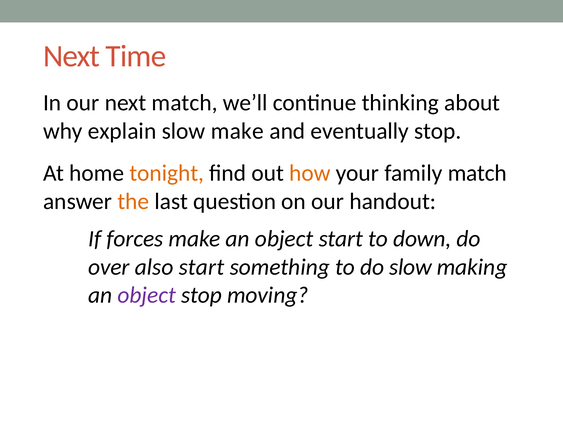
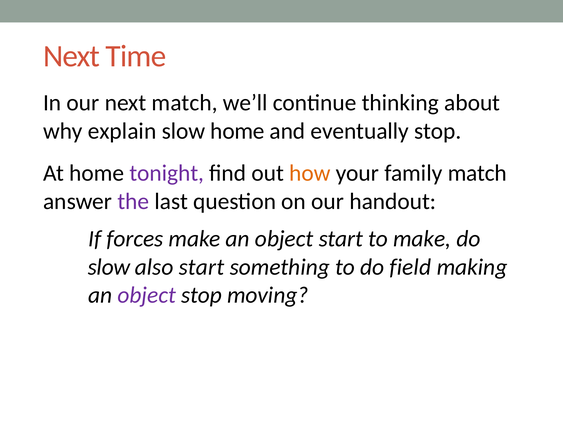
slow make: make -> home
tonight colour: orange -> purple
the colour: orange -> purple
to down: down -> make
over at (109, 267): over -> slow
do slow: slow -> field
